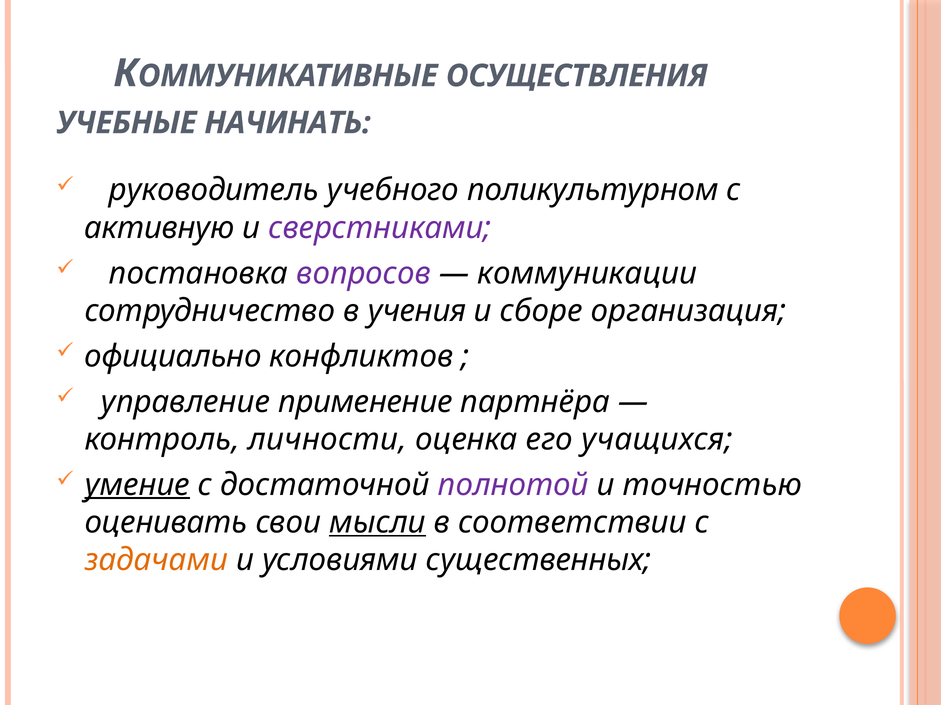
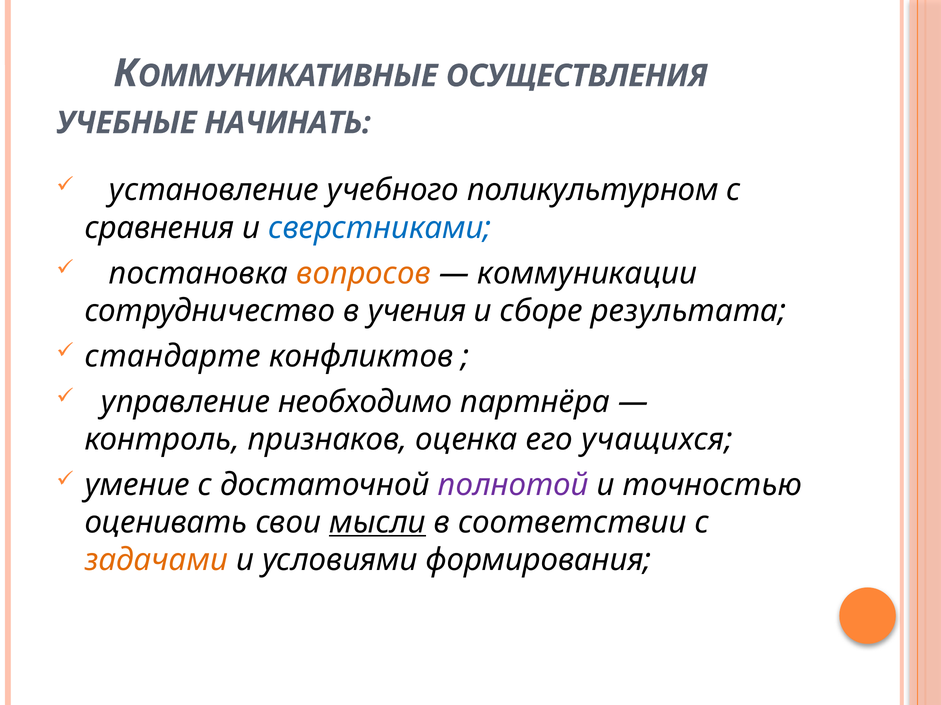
руководитель: руководитель -> установление
активную: активную -> сравнения
сверстниками colour: purple -> blue
вопросов colour: purple -> orange
организация: организация -> результата
официально: официально -> стандарте
применение: применение -> необходимо
личности: личности -> признаков
умение underline: present -> none
существенных: существенных -> формирования
